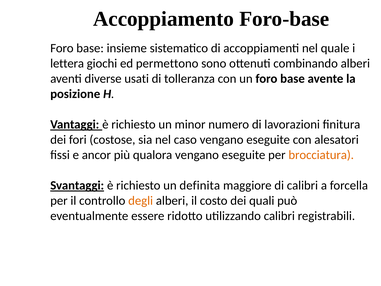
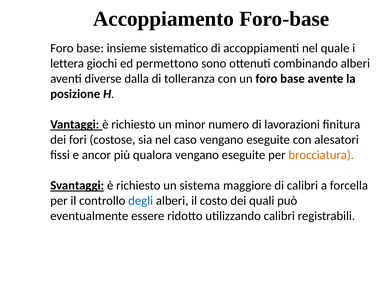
usati: usati -> dalla
definita: definita -> sistema
degli colour: orange -> blue
